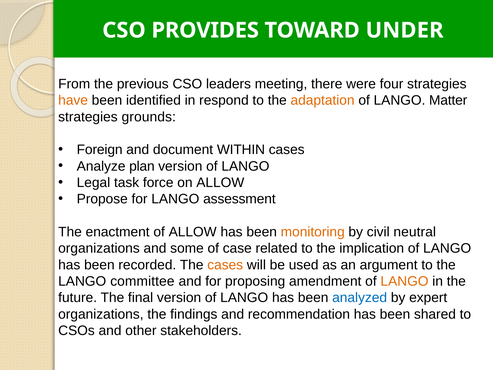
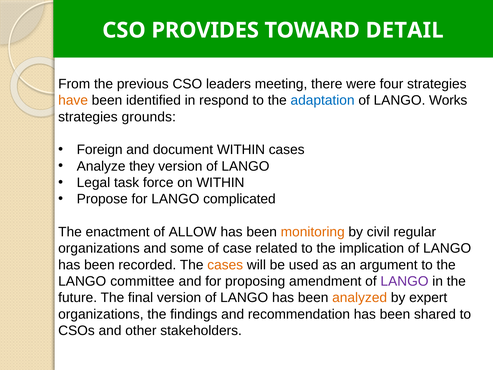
UNDER: UNDER -> DETAIL
adaptation colour: orange -> blue
Matter: Matter -> Works
plan: plan -> they
on ALLOW: ALLOW -> WITHIN
assessment: assessment -> complicated
neutral: neutral -> regular
LANGO at (404, 281) colour: orange -> purple
analyzed colour: blue -> orange
